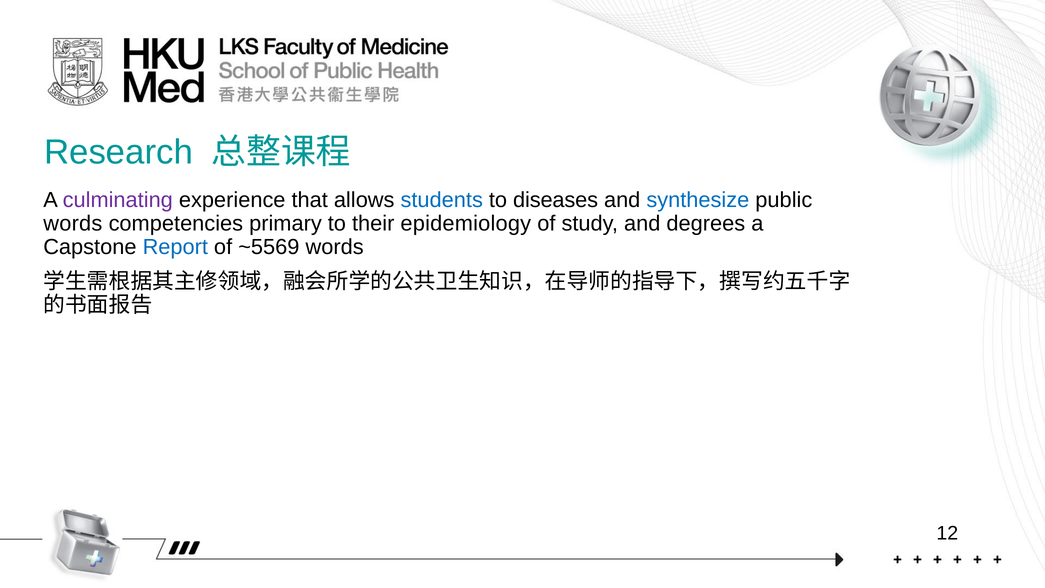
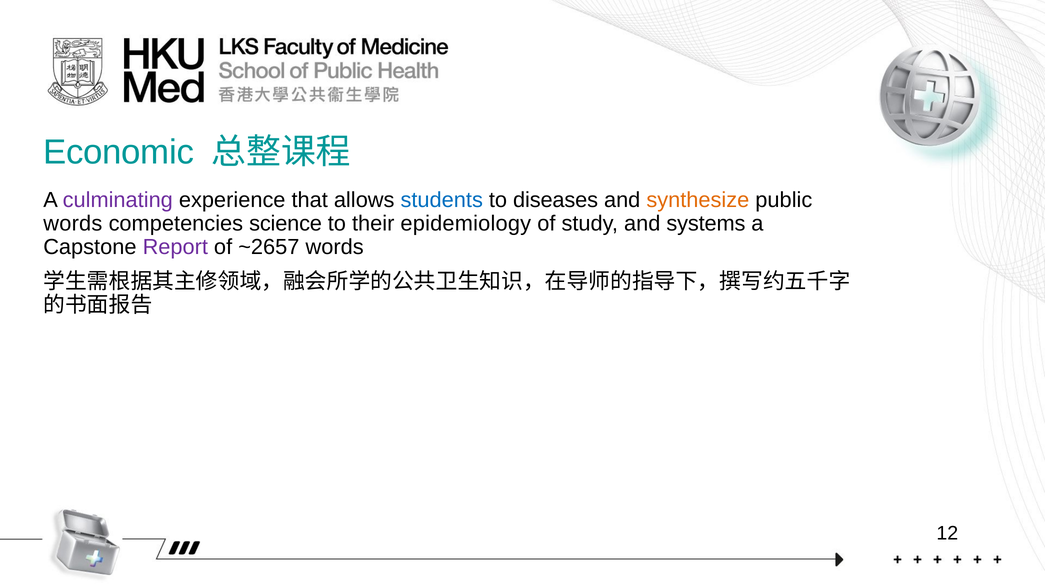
Research: Research -> Economic
synthesize colour: blue -> orange
primary: primary -> science
degrees: degrees -> systems
Report colour: blue -> purple
~5569: ~5569 -> ~2657
